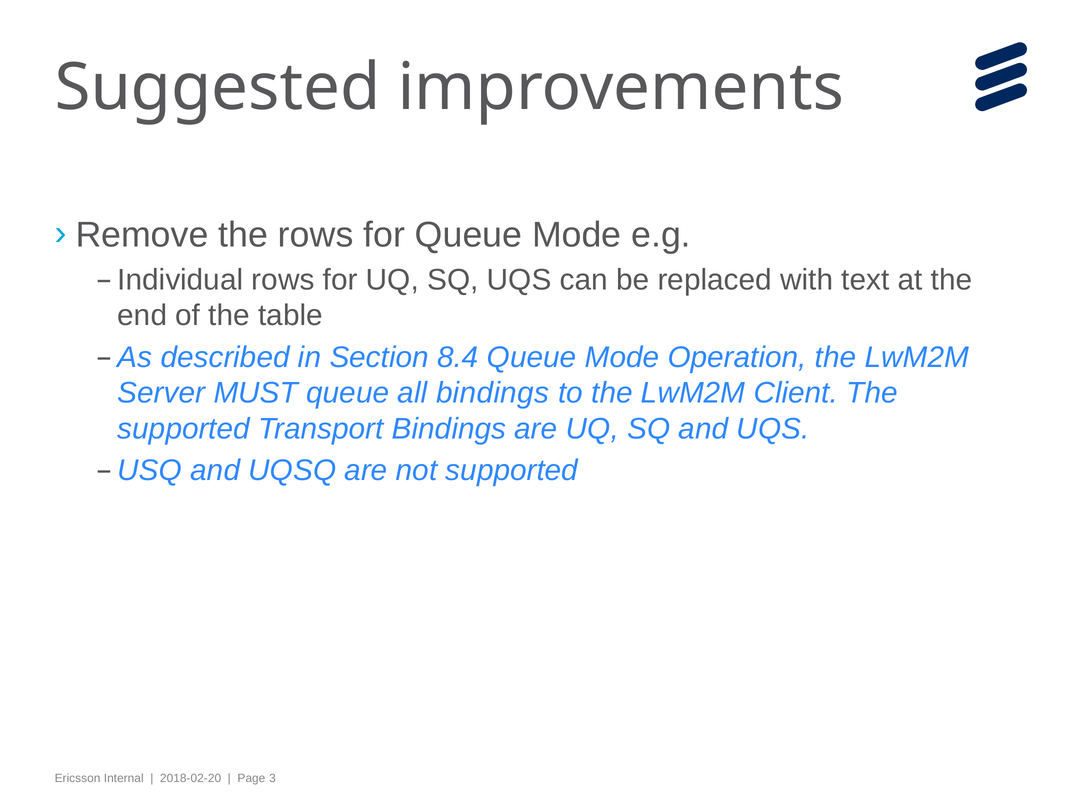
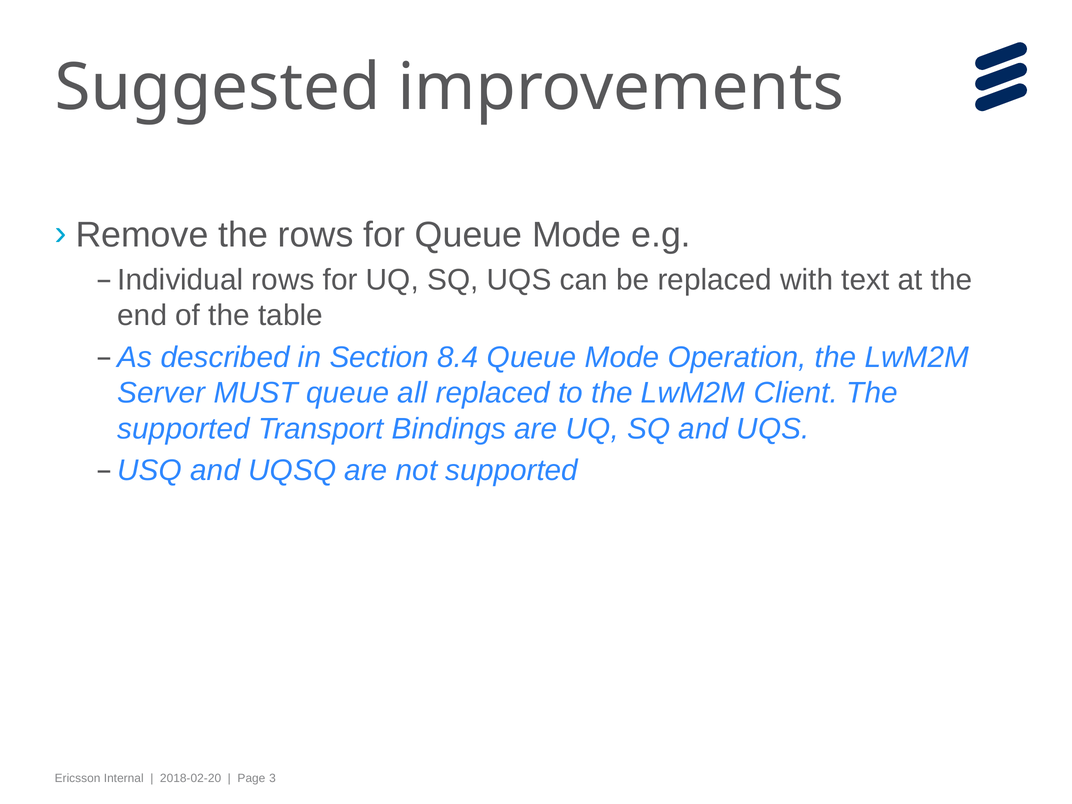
all bindings: bindings -> replaced
